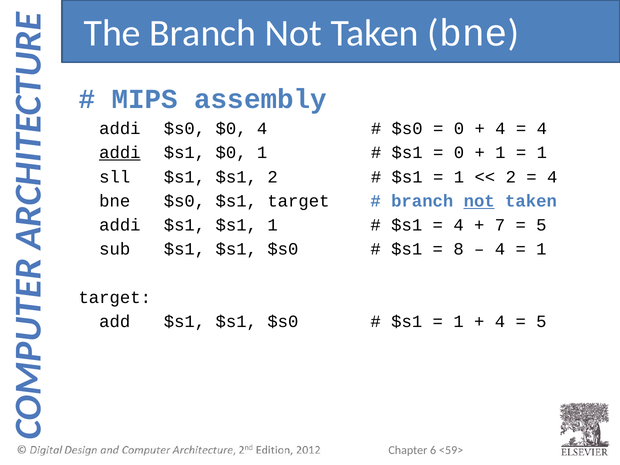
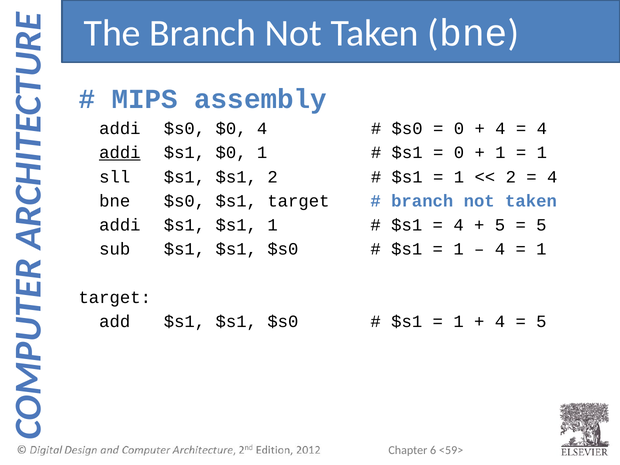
not at (479, 201) underline: present -> none
7 at (500, 225): 7 -> 5
8 at (459, 249): 8 -> 1
